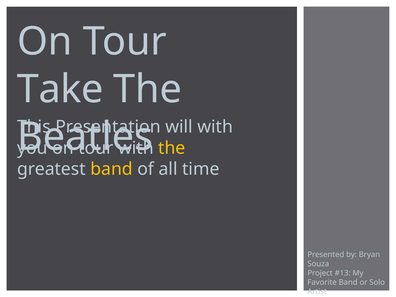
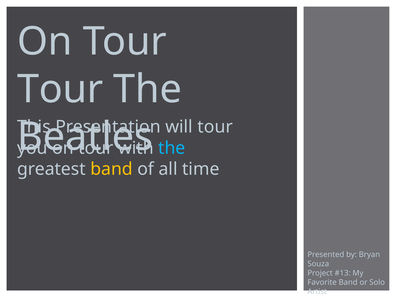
Take at (60, 89): Take -> Tour
will with: with -> tour
the at (172, 148) colour: yellow -> light blue
